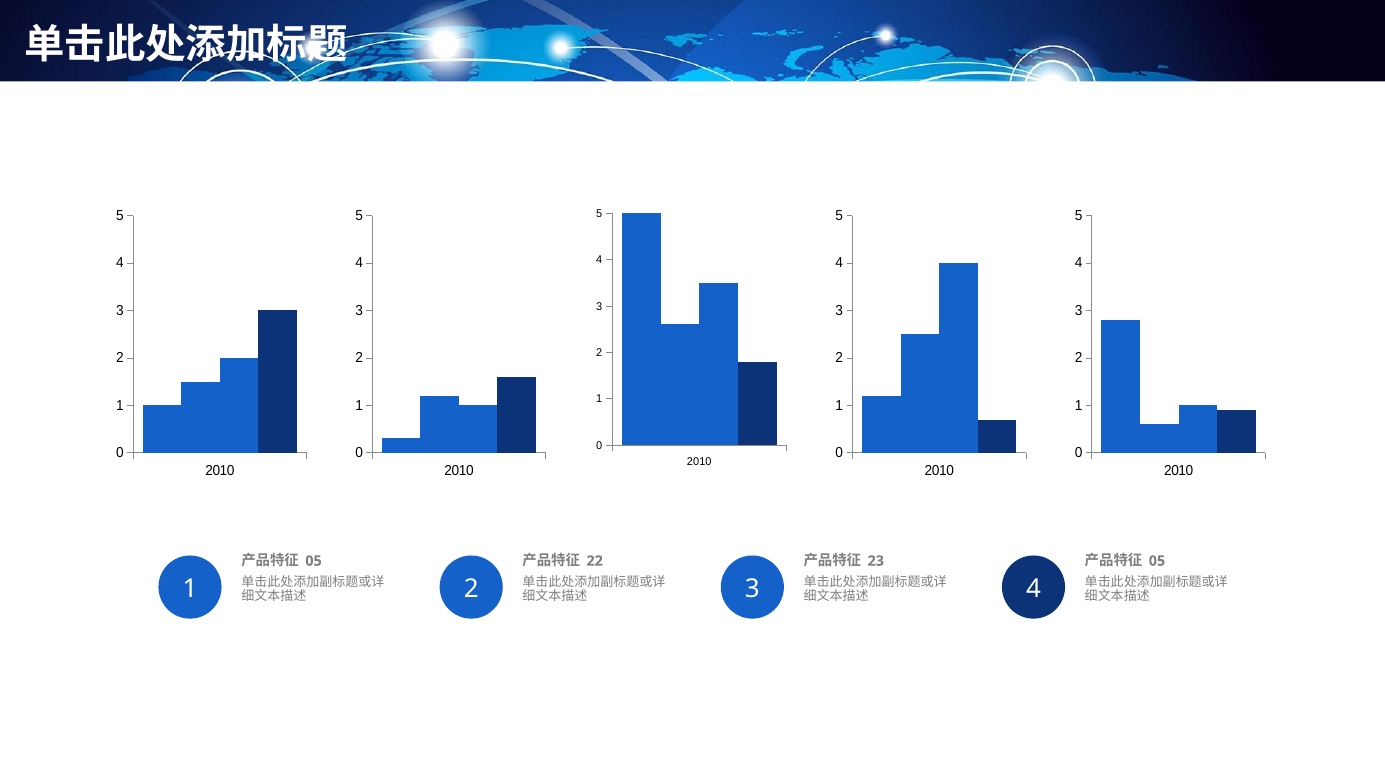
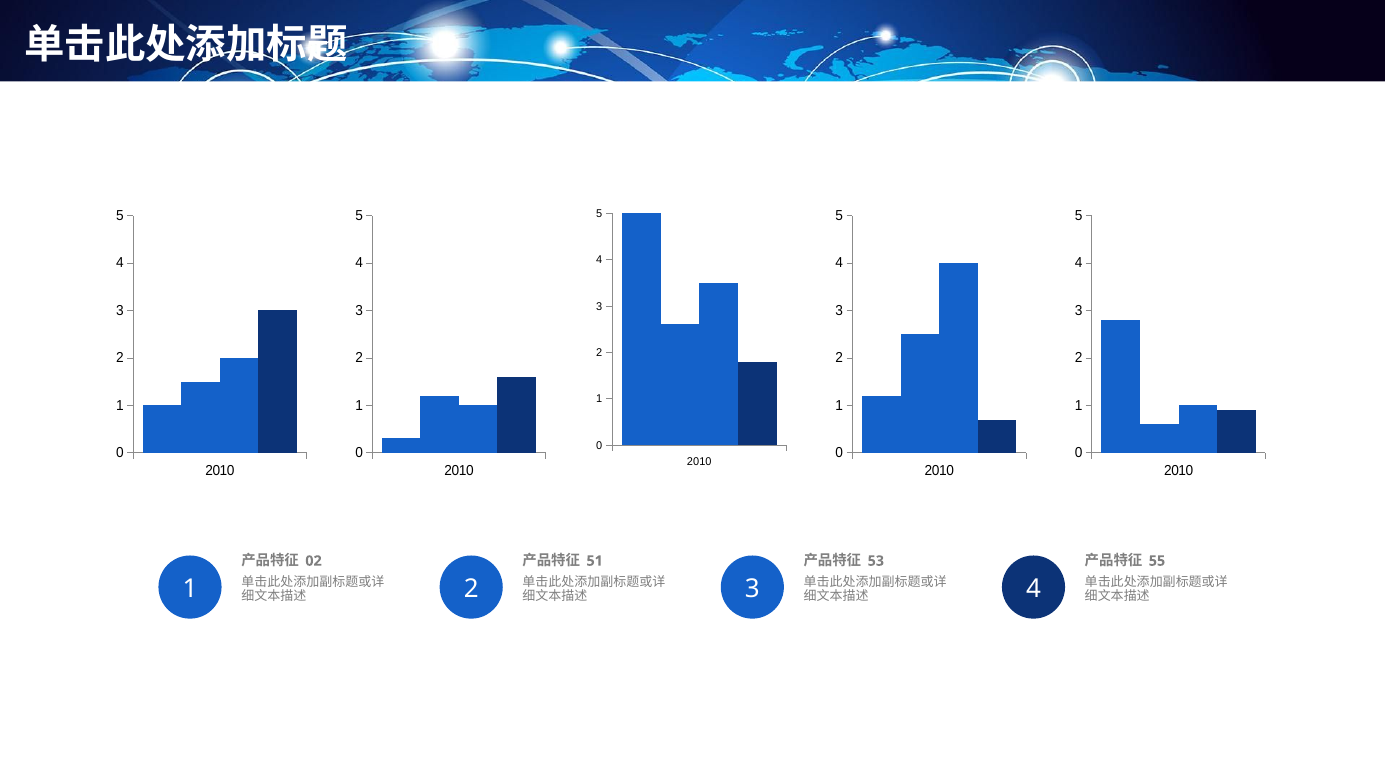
05 at (314, 561): 05 -> 02
22: 22 -> 51
23: 23 -> 53
05 at (1157, 561): 05 -> 55
